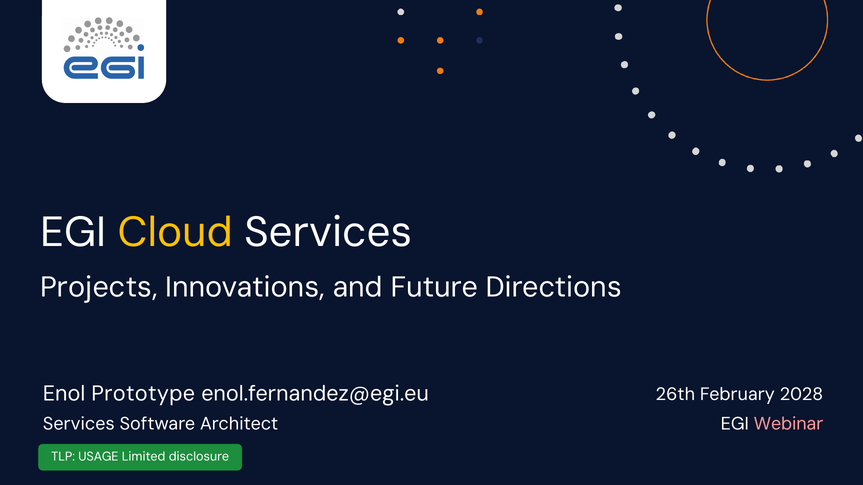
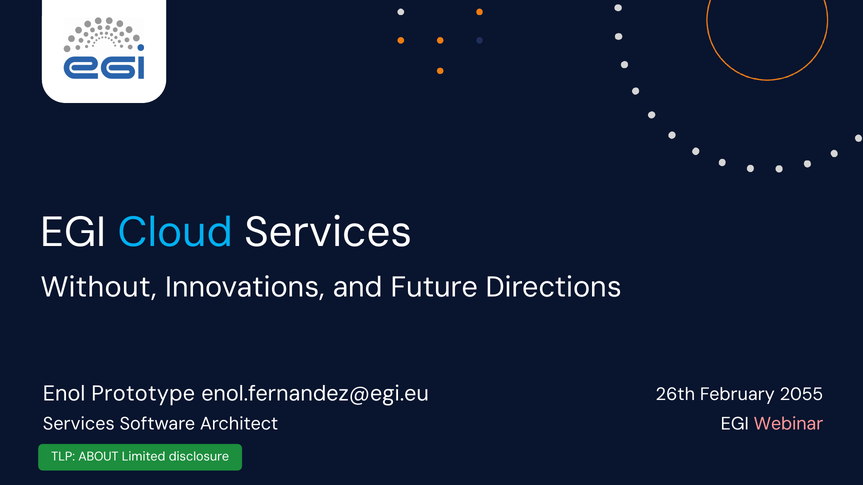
Cloud colour: yellow -> light blue
Projects: Projects -> Without
2028: 2028 -> 2055
USAGE: USAGE -> ABOUT
